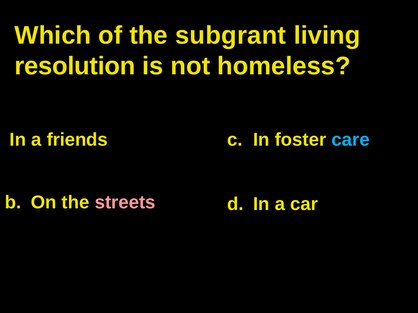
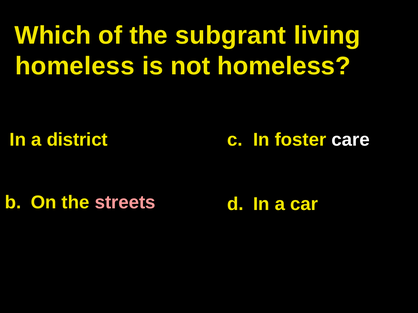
resolution at (75, 66): resolution -> homeless
friends: friends -> district
care colour: light blue -> white
